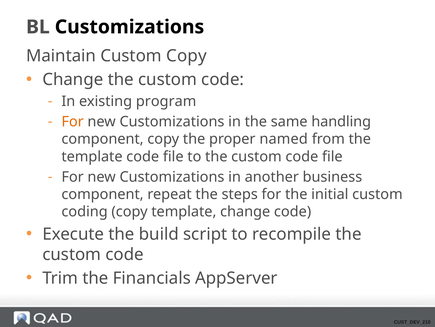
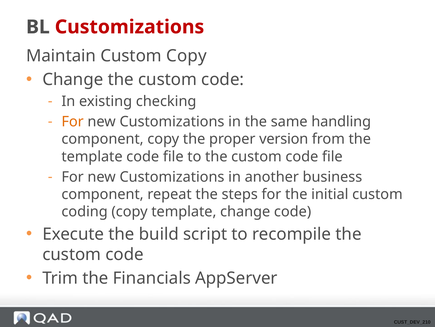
Customizations at (129, 27) colour: black -> red
program: program -> checking
named: named -> version
